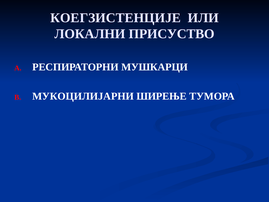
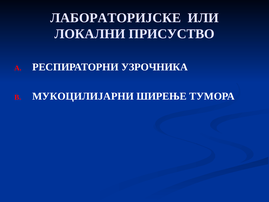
КОЕГЗИСТЕНЦИЈЕ: КОЕГЗИСТЕНЦИЈЕ -> ЛАБОРАТОРИЈСКЕ
МУШКАРЦИ: МУШКАРЦИ -> УЗРОЧНИКА
